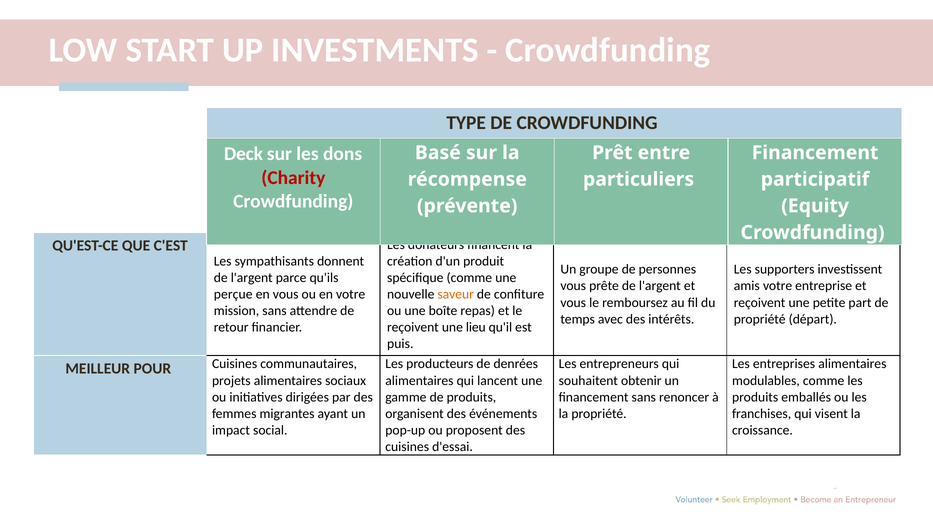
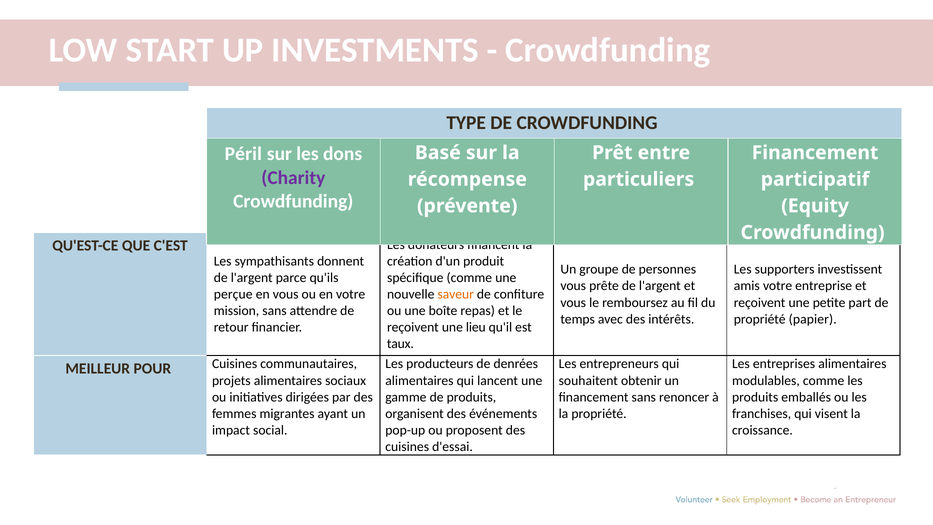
Deck: Deck -> Péril
Charity colour: red -> purple
départ: départ -> papier
puis: puis -> taux
